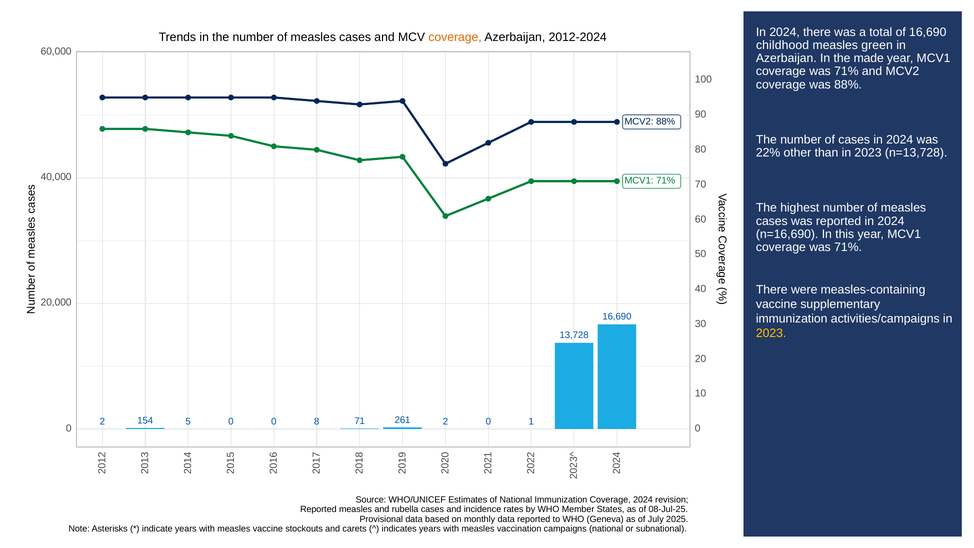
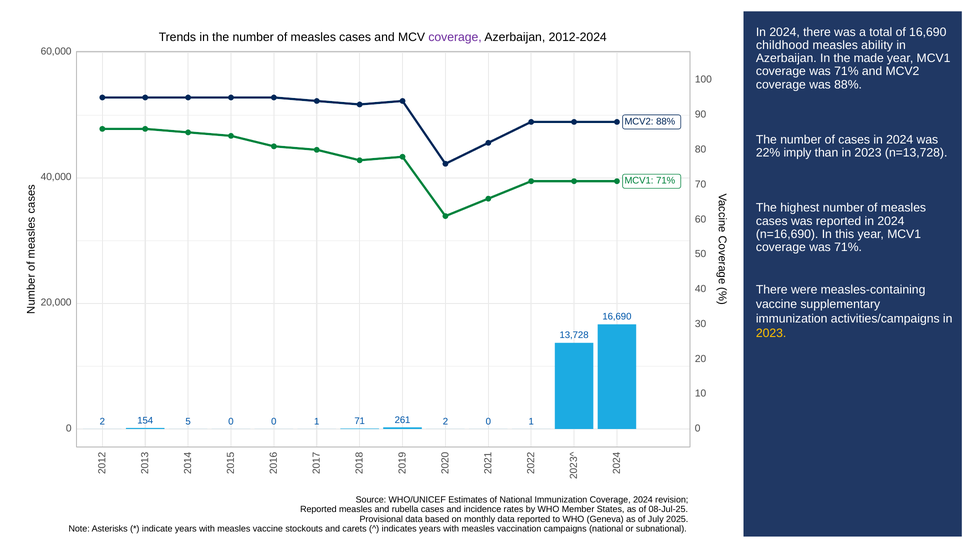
coverage at (455, 37) colour: orange -> purple
green: green -> ability
other: other -> imply
0 0 8: 8 -> 1
